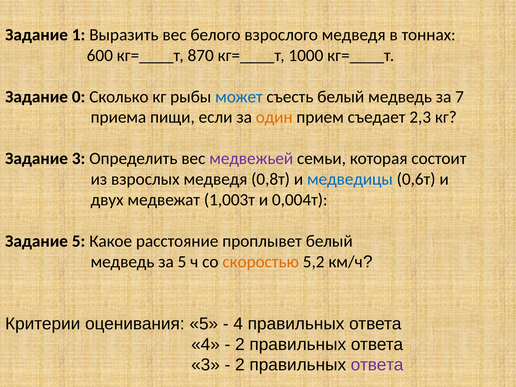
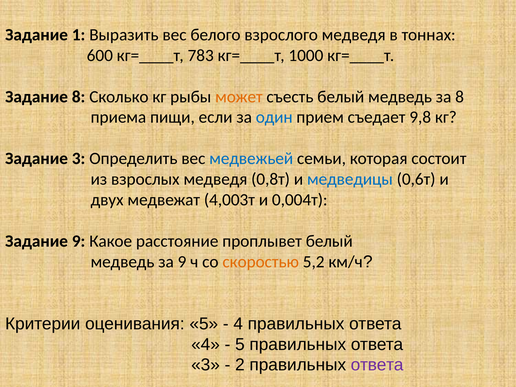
870: 870 -> 783
Задание 0: 0 -> 8
может colour: blue -> orange
за 7: 7 -> 8
один colour: orange -> blue
2,3: 2,3 -> 9,8
медвежьей colour: purple -> blue
1,003т: 1,003т -> 4,003т
Задание 5: 5 -> 9
за 5: 5 -> 9
2 at (240, 344): 2 -> 5
